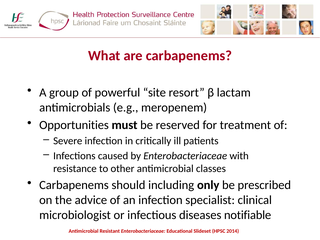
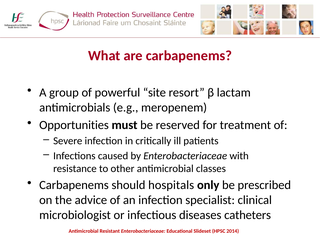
including: including -> hospitals
notifiable: notifiable -> catheters
